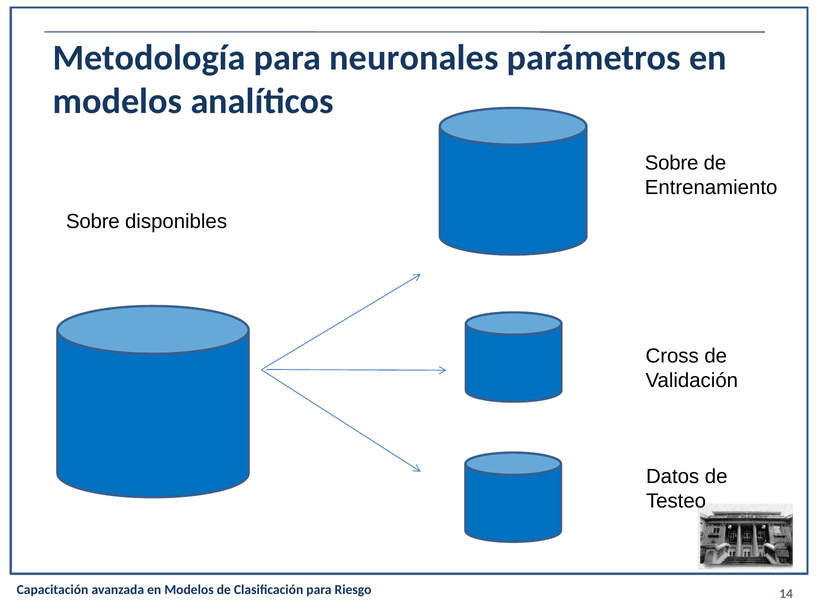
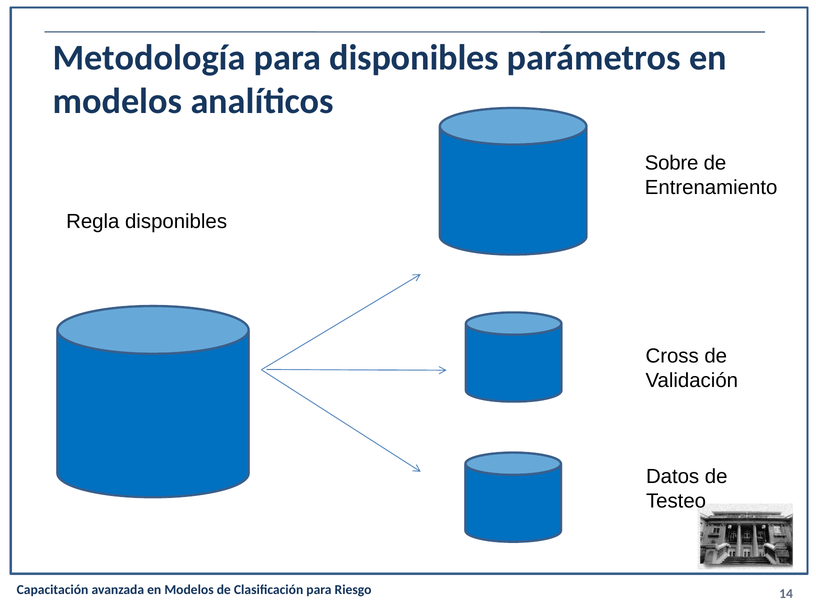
para neuronales: neuronales -> disponibles
Sobre at (93, 222): Sobre -> Regla
